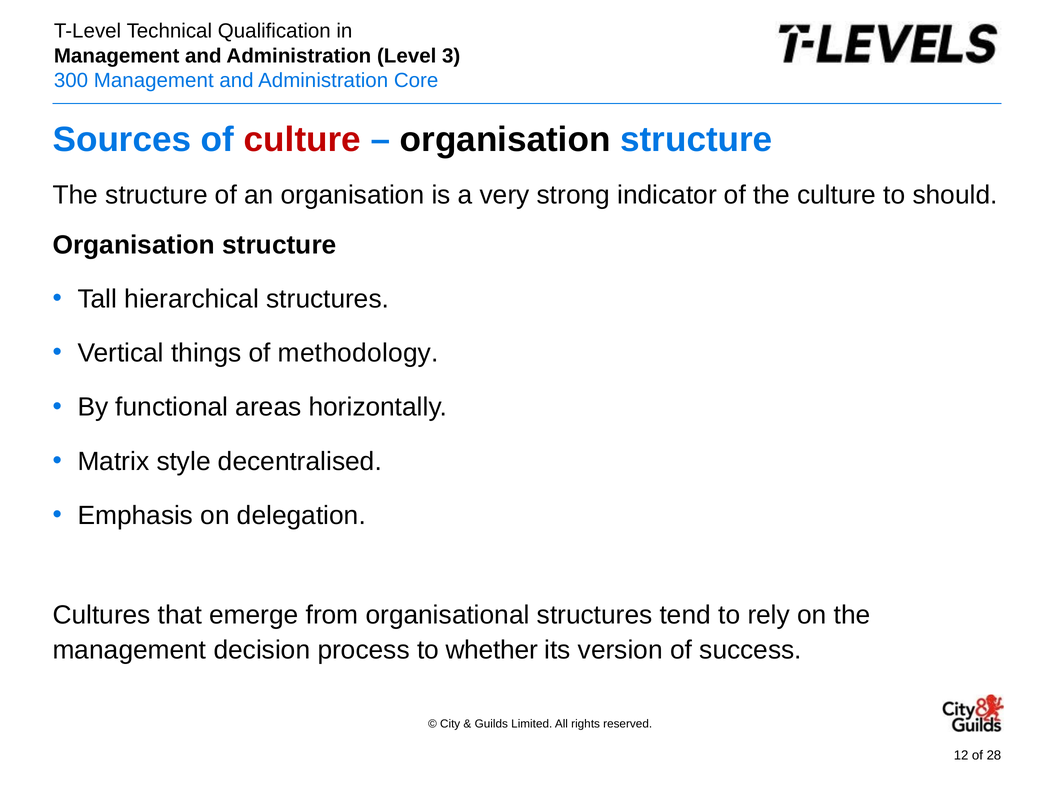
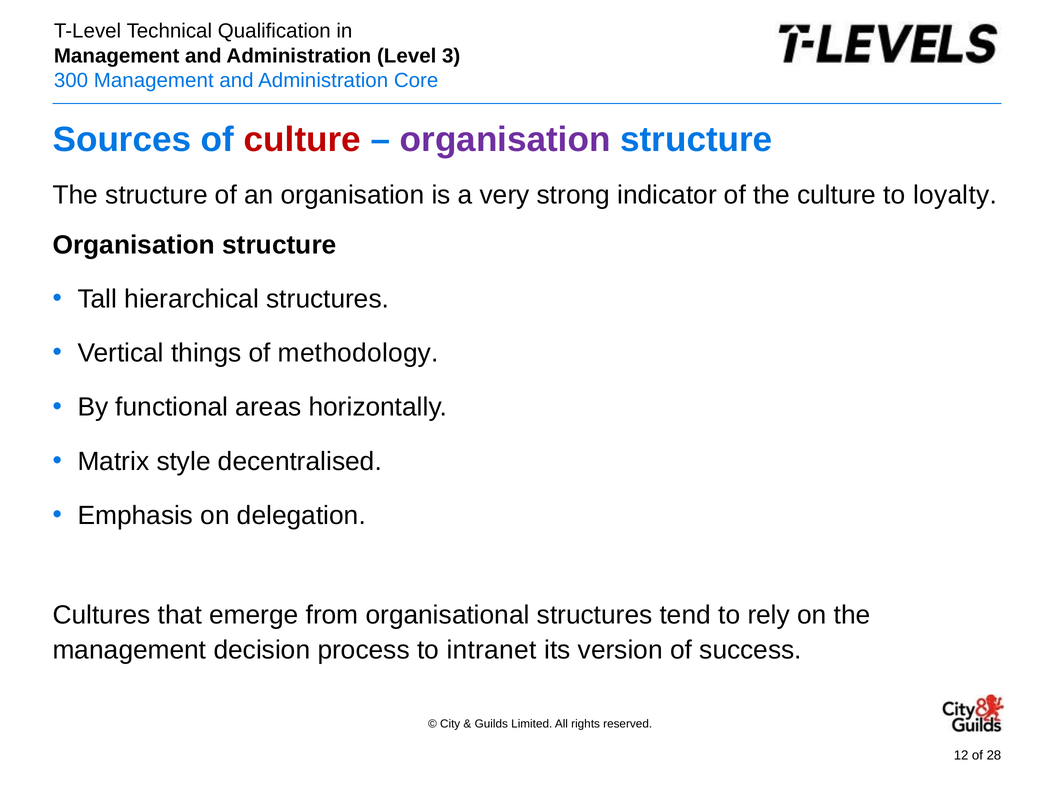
organisation at (505, 140) colour: black -> purple
should: should -> loyalty
whether: whether -> intranet
